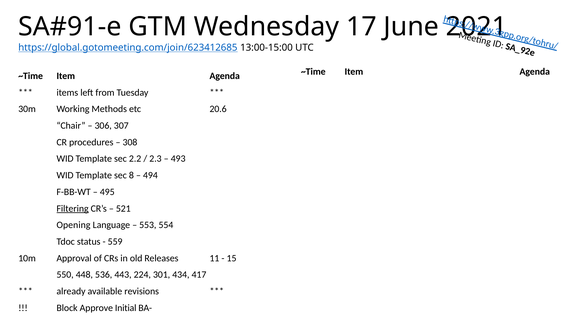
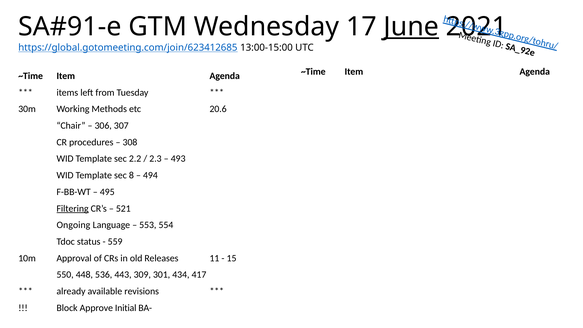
June underline: none -> present
Opening: Opening -> Ongoing
224: 224 -> 309
